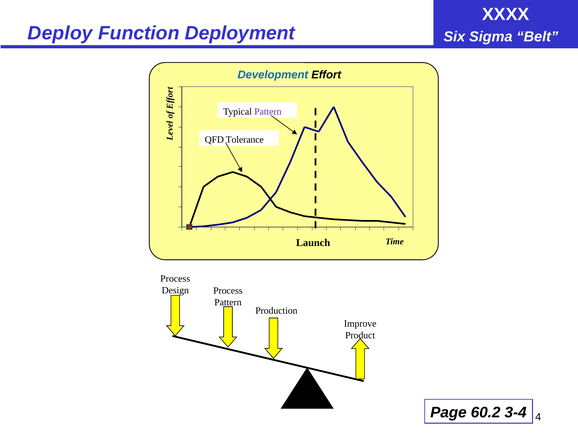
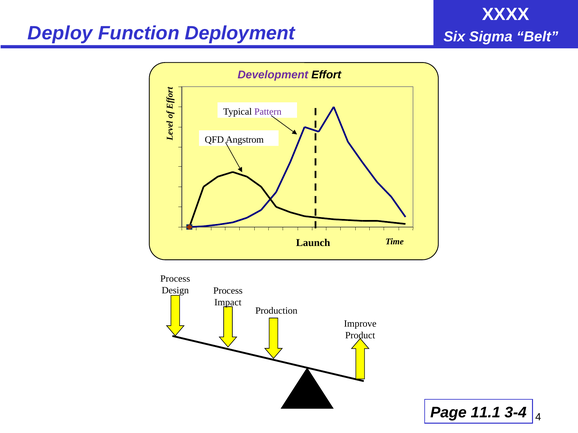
Development colour: blue -> purple
Tolerance: Tolerance -> Angstrom
Pattern at (228, 303): Pattern -> Impact
60.2: 60.2 -> 11.1
